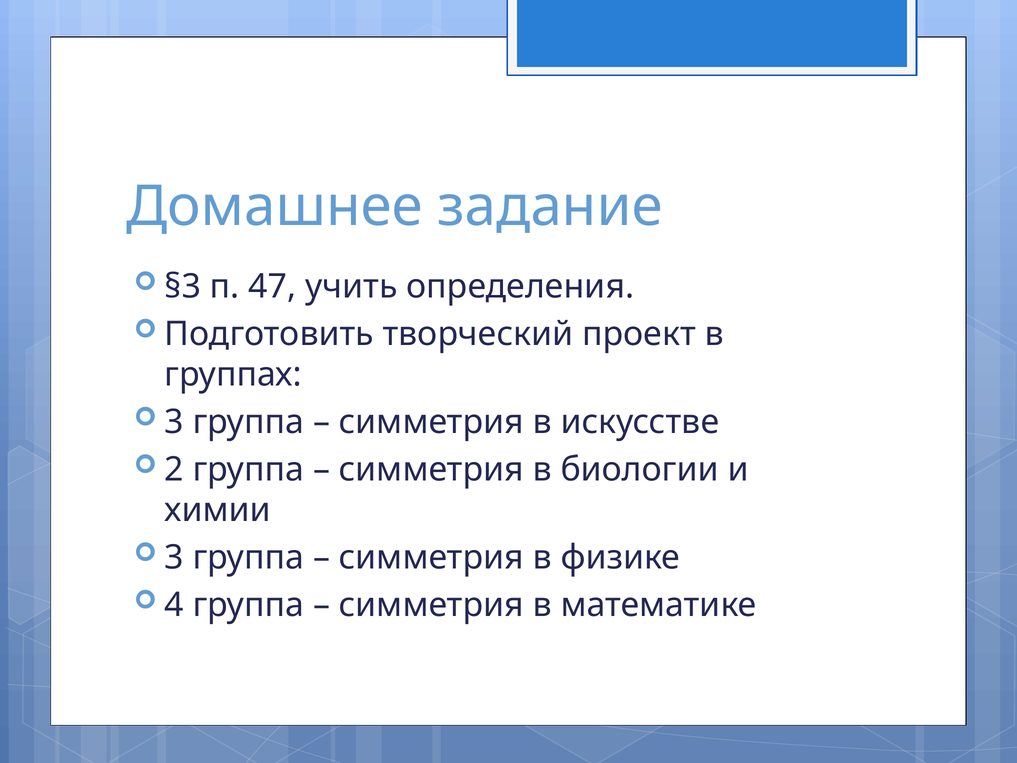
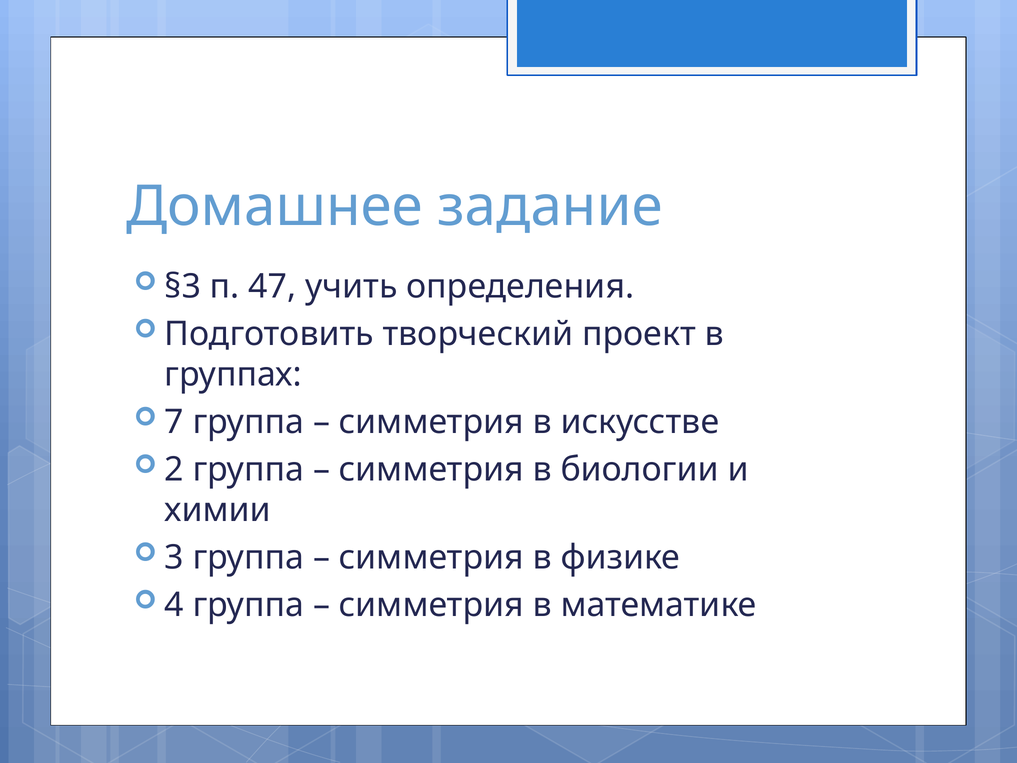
3 at (174, 422): 3 -> 7
